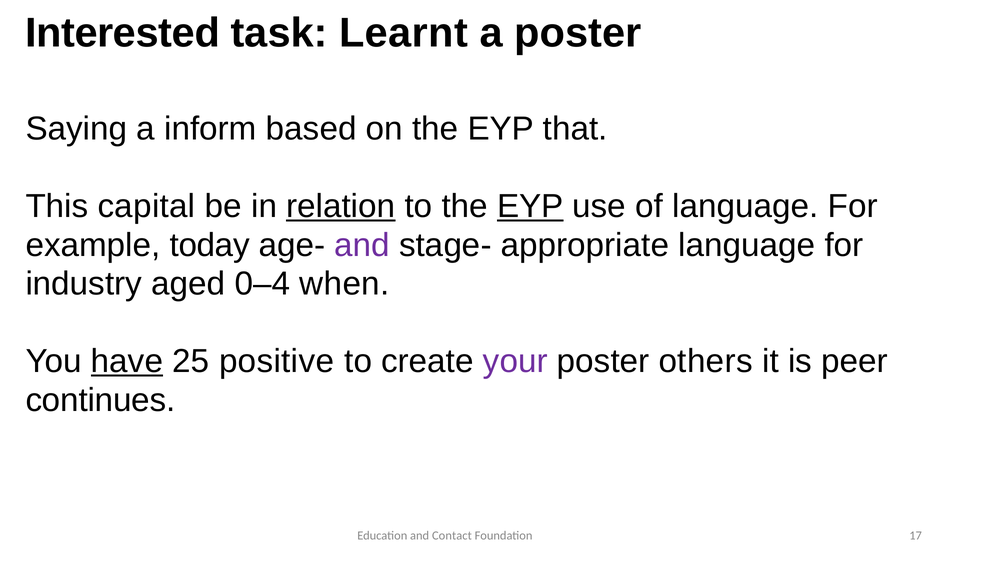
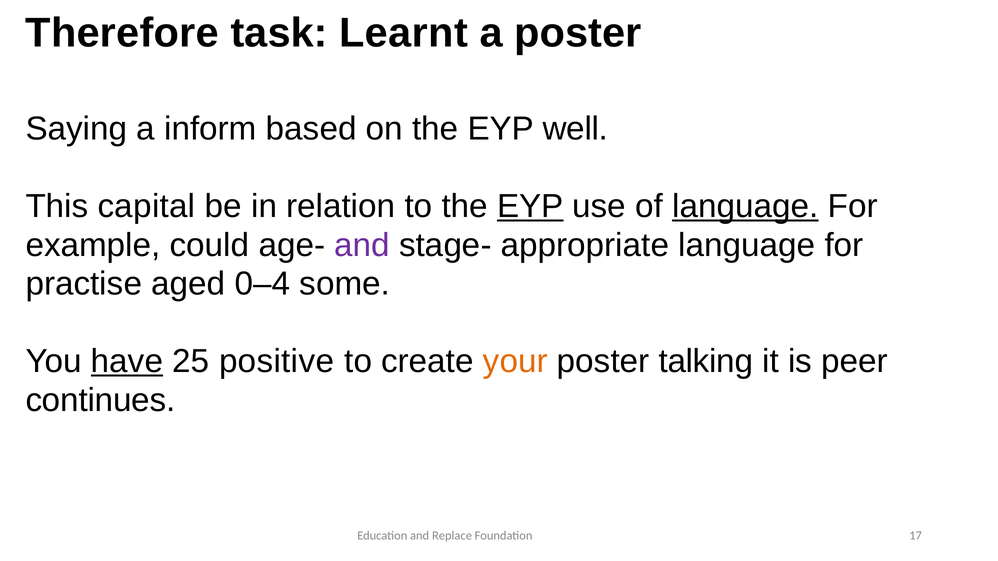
Interested: Interested -> Therefore
that: that -> well
relation underline: present -> none
language at (745, 206) underline: none -> present
today: today -> could
industry: industry -> practise
when: when -> some
your colour: purple -> orange
others: others -> talking
Contact: Contact -> Replace
